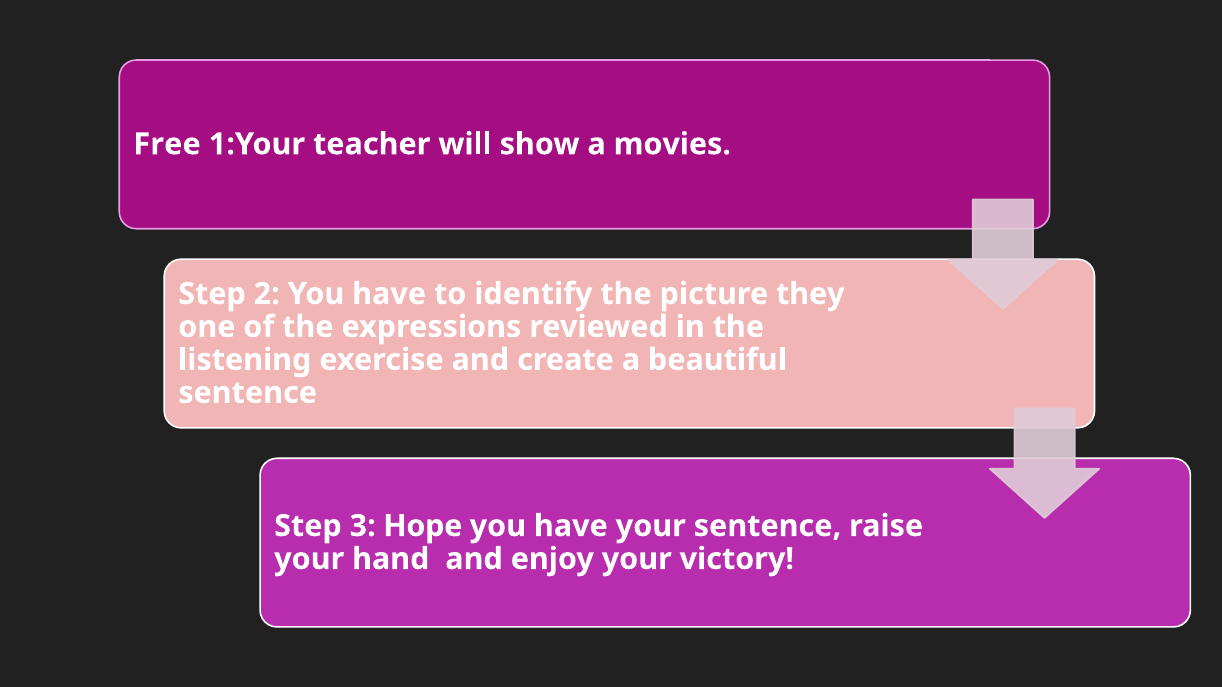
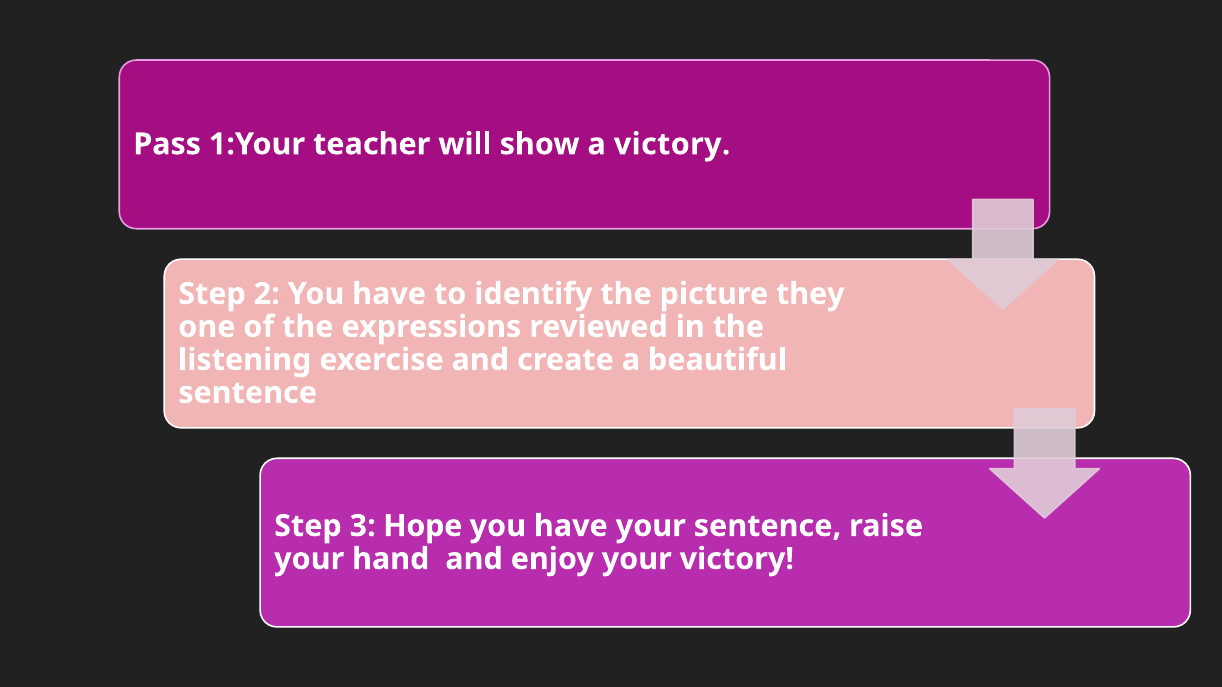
Free: Free -> Pass
a movies: movies -> victory
